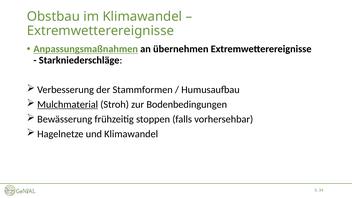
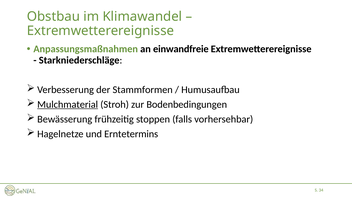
Anpassungsmaßnahmen underline: present -> none
übernehmen: übernehmen -> einwandfreie
und Klimawandel: Klimawandel -> Erntetermins
